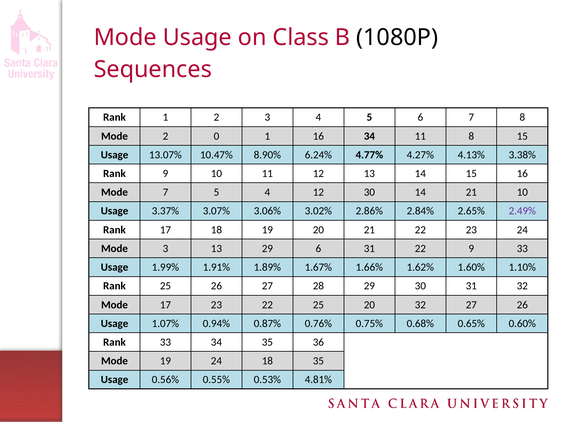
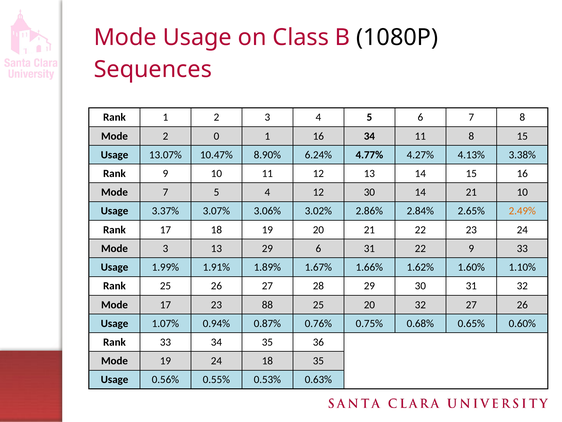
2.49% colour: purple -> orange
23 22: 22 -> 88
4.81%: 4.81% -> 0.63%
